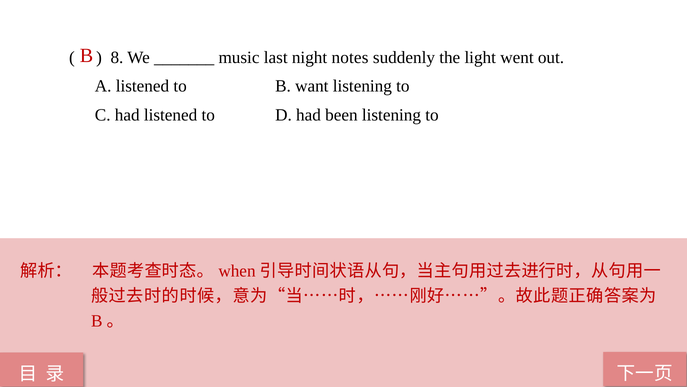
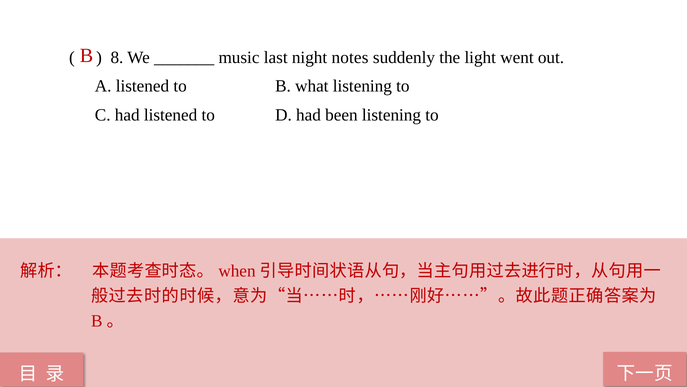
want: want -> what
